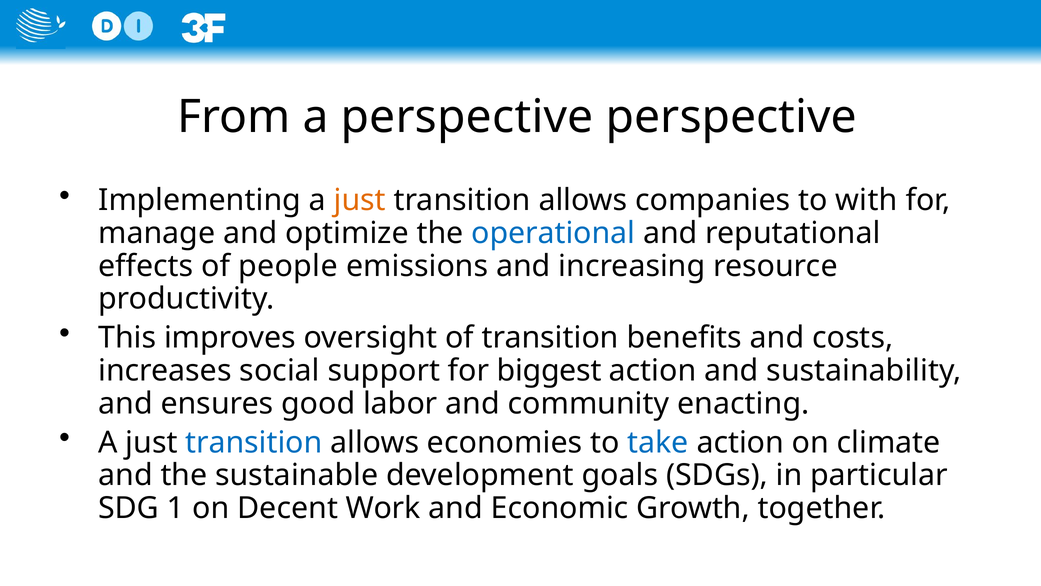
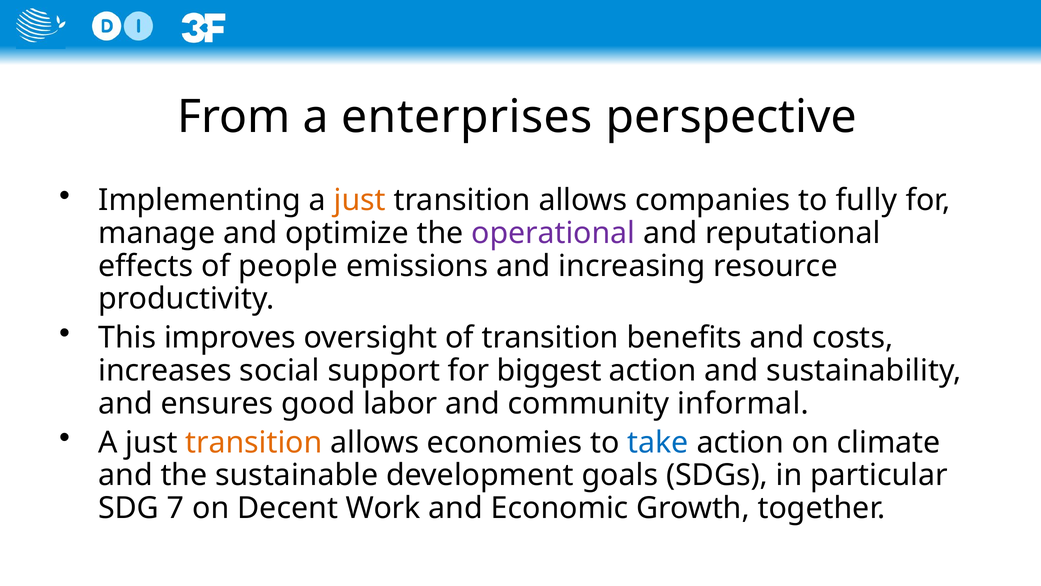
a perspective: perspective -> enterprises
with: with -> fully
operational colour: blue -> purple
enacting: enacting -> informal
transition at (254, 442) colour: blue -> orange
1: 1 -> 7
